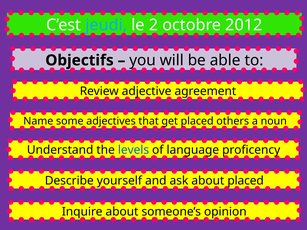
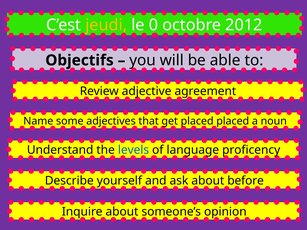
jeudi colour: light blue -> yellow
2: 2 -> 0
placed others: others -> placed
about placed: placed -> before
